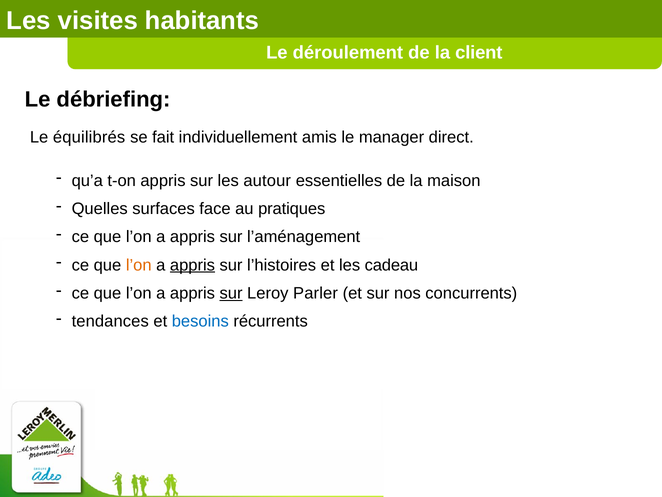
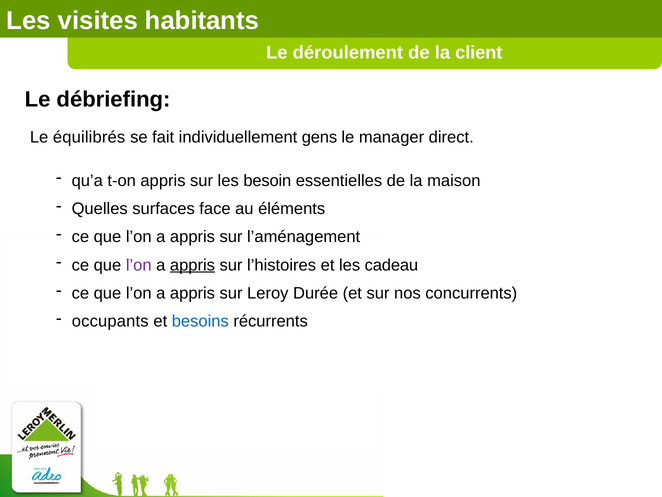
amis: amis -> gens
autour: autour -> besoin
pratiques: pratiques -> éléments
l’on at (139, 265) colour: orange -> purple
sur at (231, 293) underline: present -> none
Parler: Parler -> Durée
tendances: tendances -> occupants
